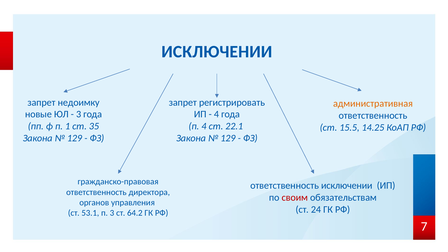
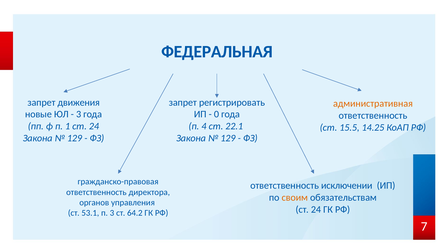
ИСКЛЮЧЕНИИ at (217, 52): ИСКЛЮЧЕНИИ -> ФЕДЕРАЛЬНАЯ
недоимку: недоимку -> движения
4 at (216, 114): 4 -> 0
1 ст 35: 35 -> 24
своим colour: red -> orange
